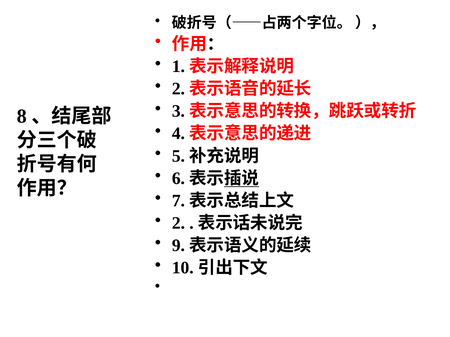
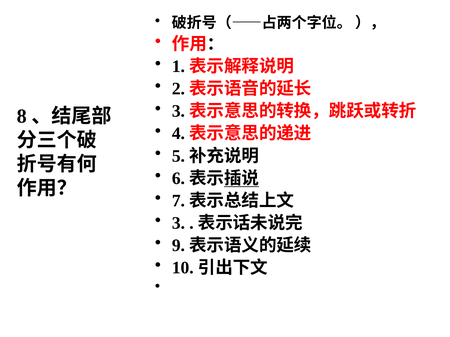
2 at (178, 223): 2 -> 3
